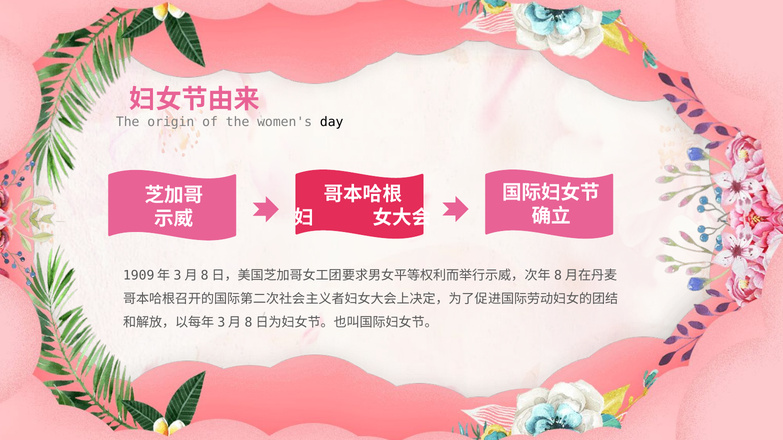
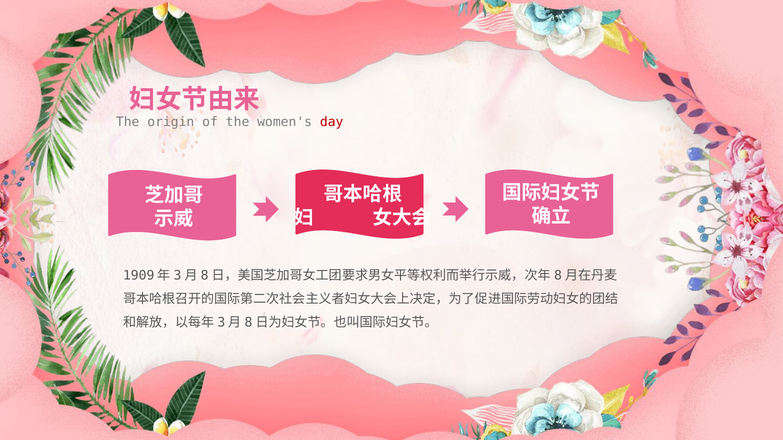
day colour: black -> red
